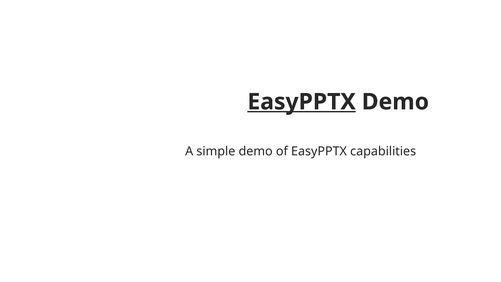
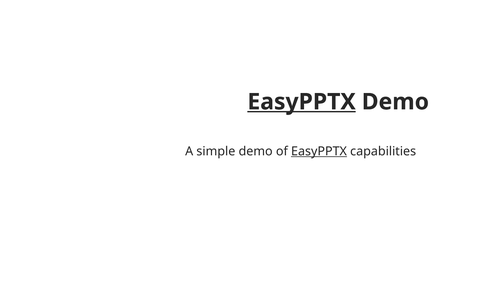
EasyPPTX at (319, 151) underline: none -> present
